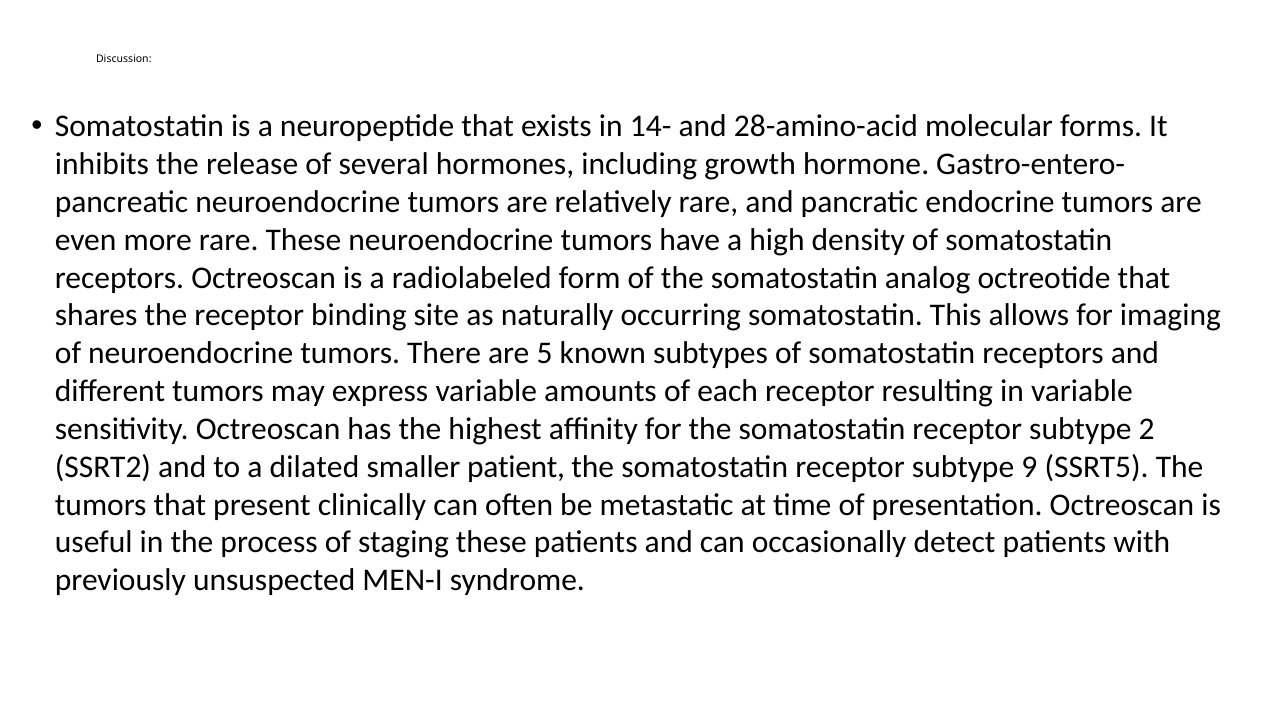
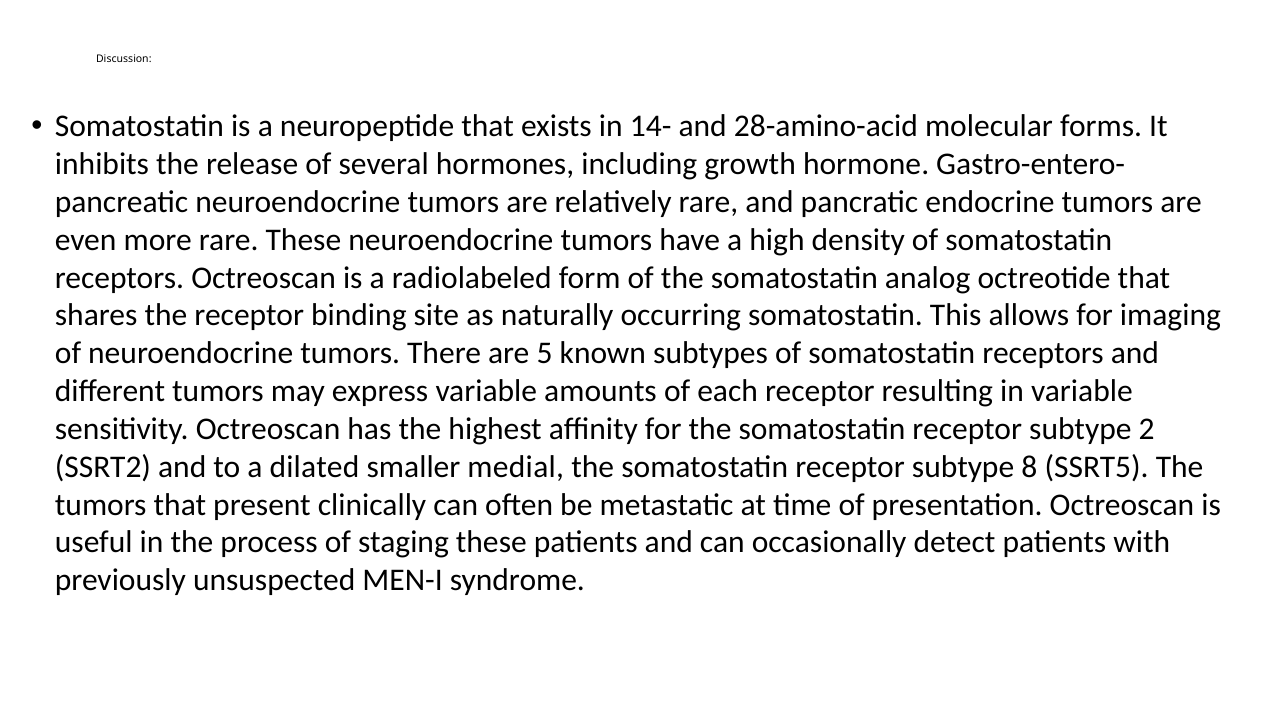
patient: patient -> medial
9: 9 -> 8
